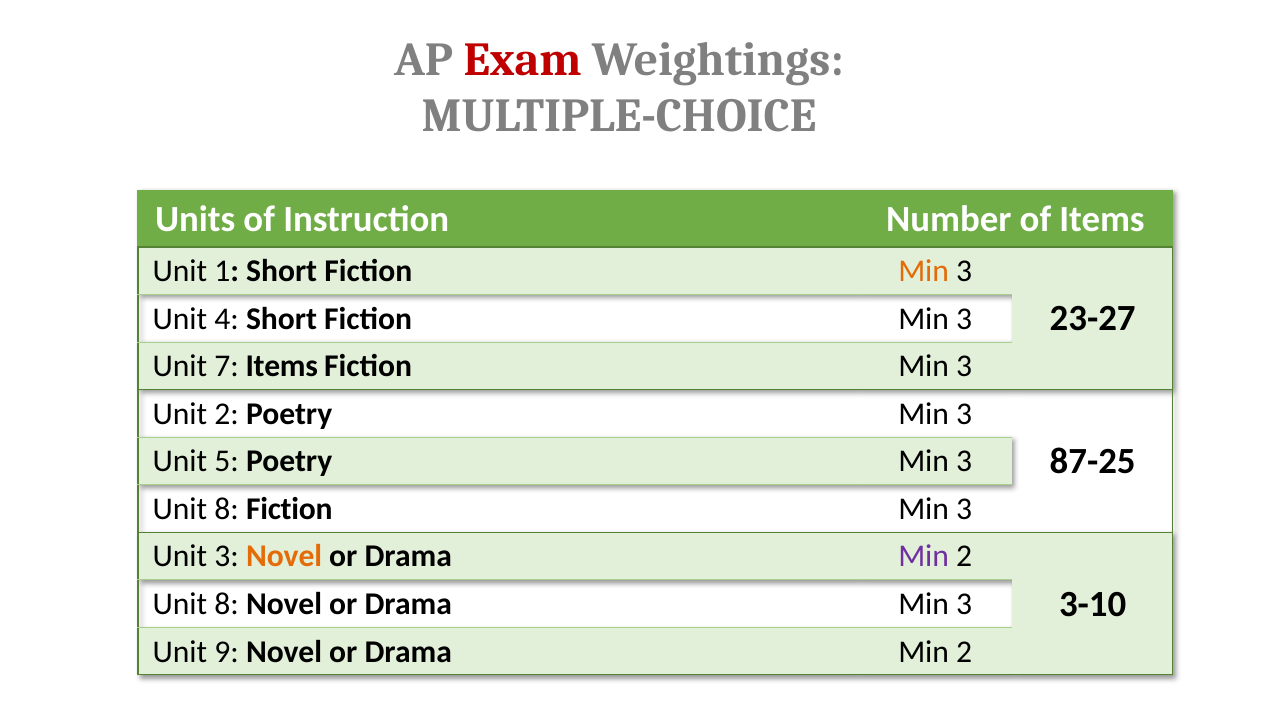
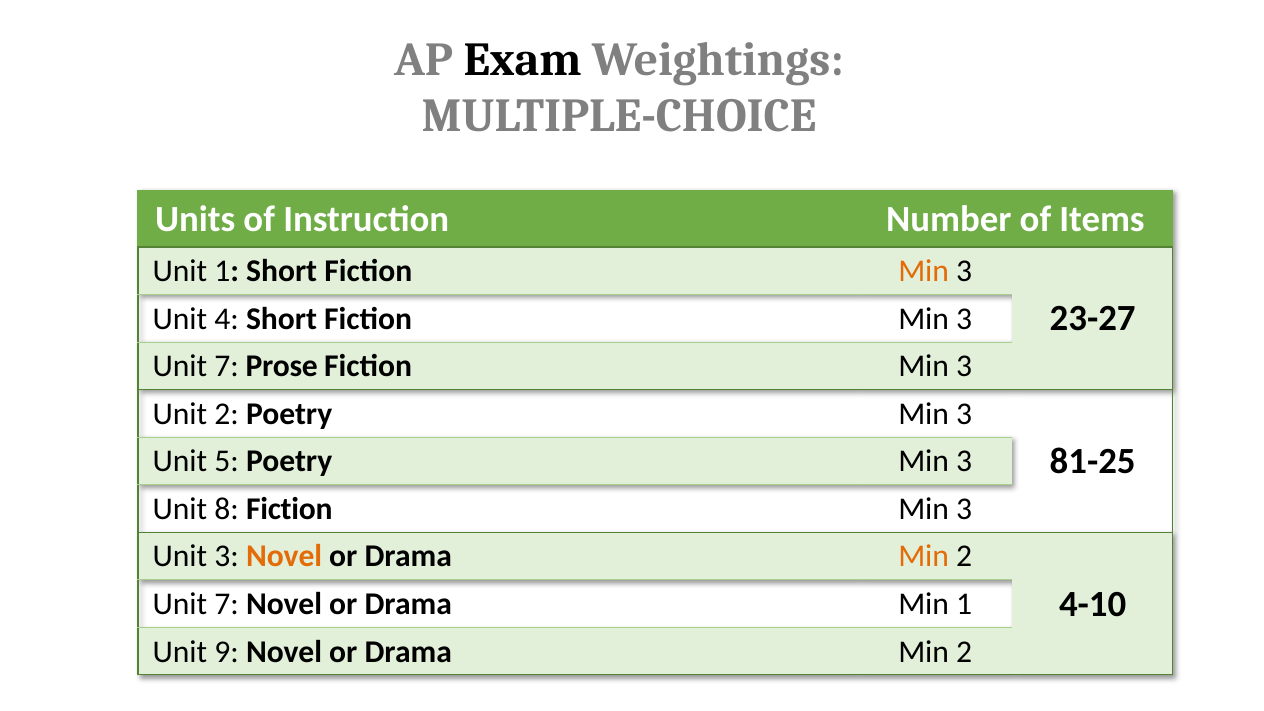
Exam colour: red -> black
7 Items: Items -> Prose
87-25: 87-25 -> 81-25
Min at (924, 557) colour: purple -> orange
3-10: 3-10 -> 4-10
8 at (227, 604): 8 -> 7
Drama Min 3: 3 -> 1
